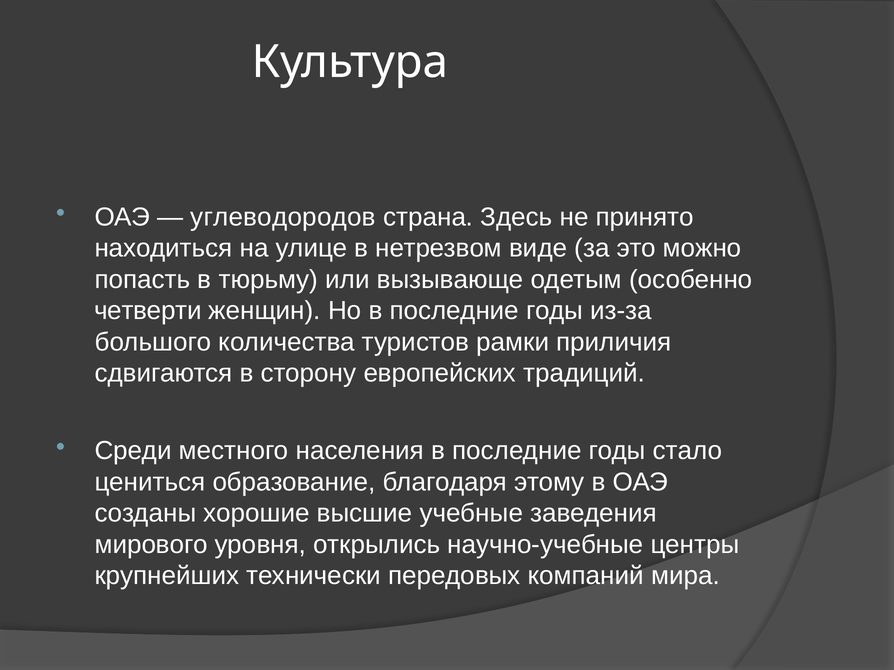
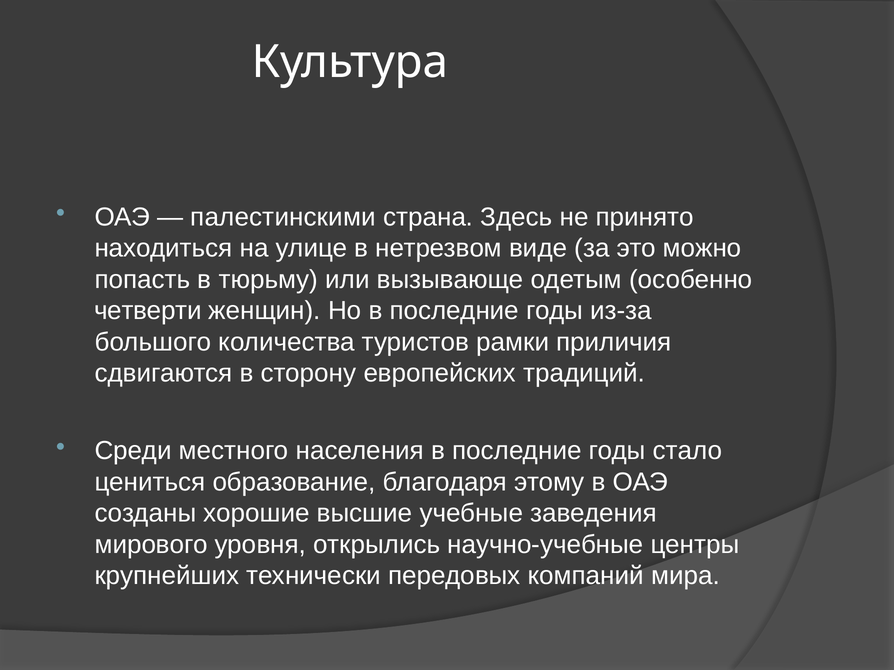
углеводородов: углеводородов -> палестинскими
